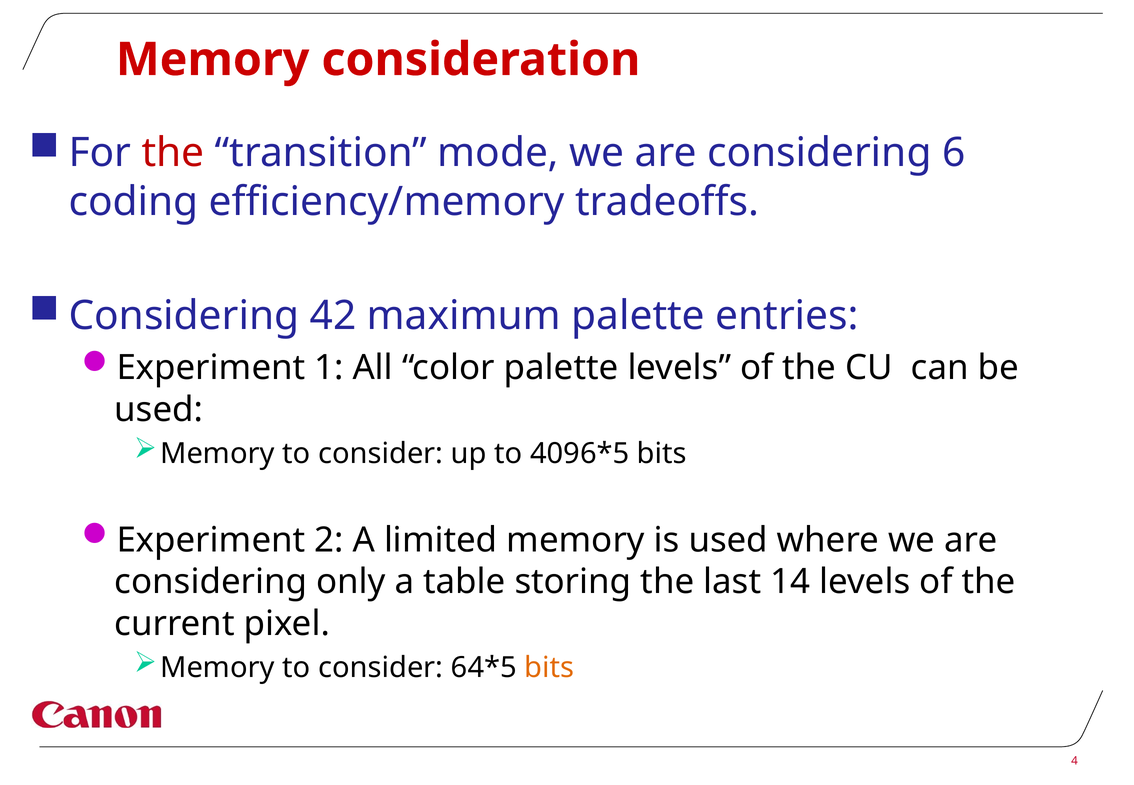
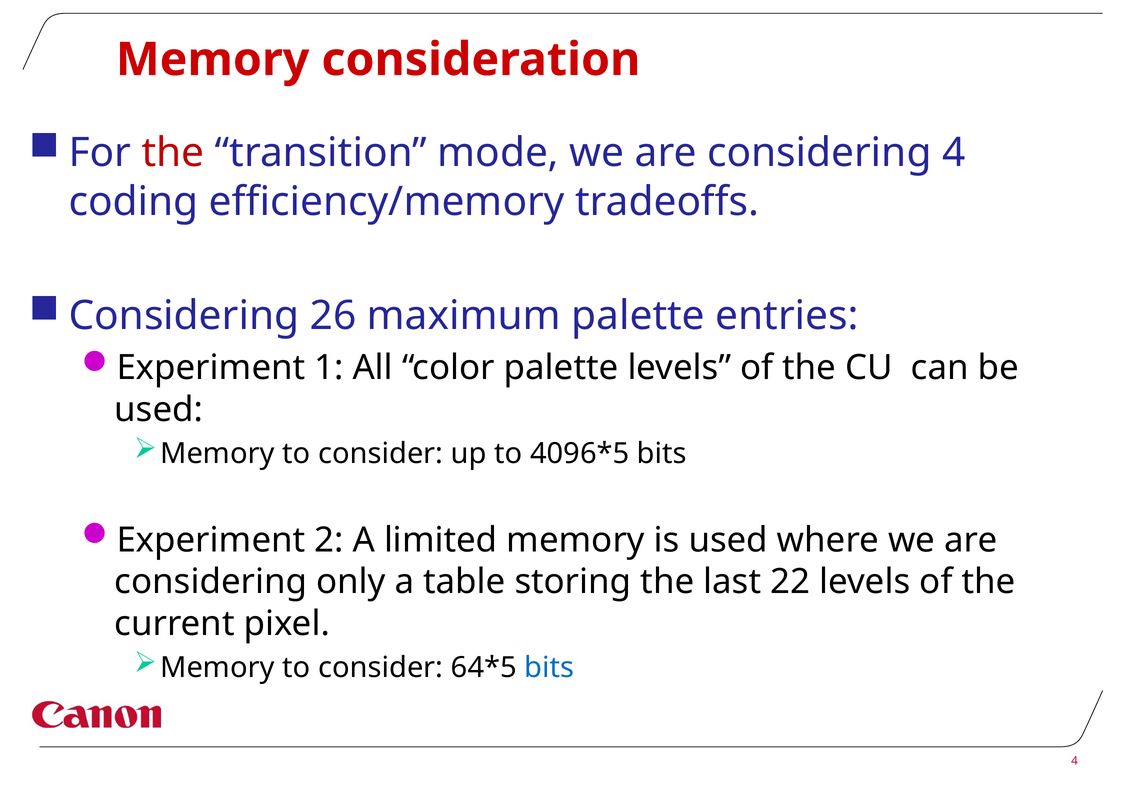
considering 6: 6 -> 4
42: 42 -> 26
14: 14 -> 22
bits at (549, 668) colour: orange -> blue
